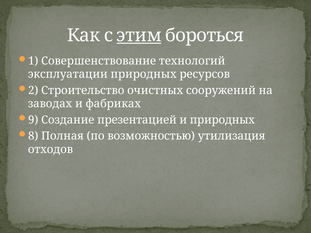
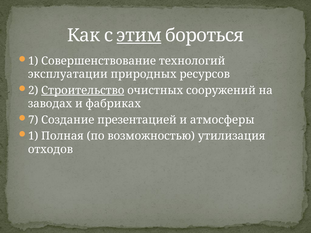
Строительство underline: none -> present
9: 9 -> 7
и природных: природных -> атмосферы
8 at (33, 136): 8 -> 1
